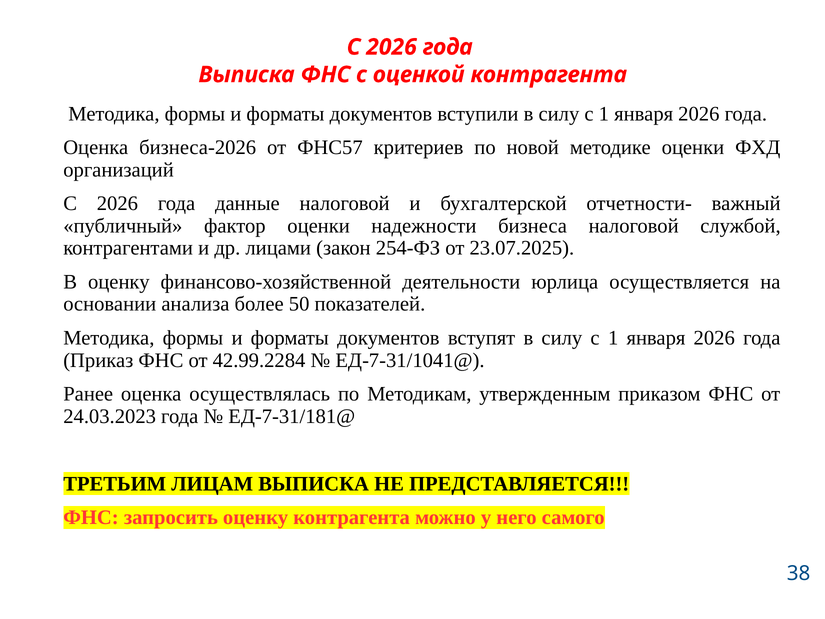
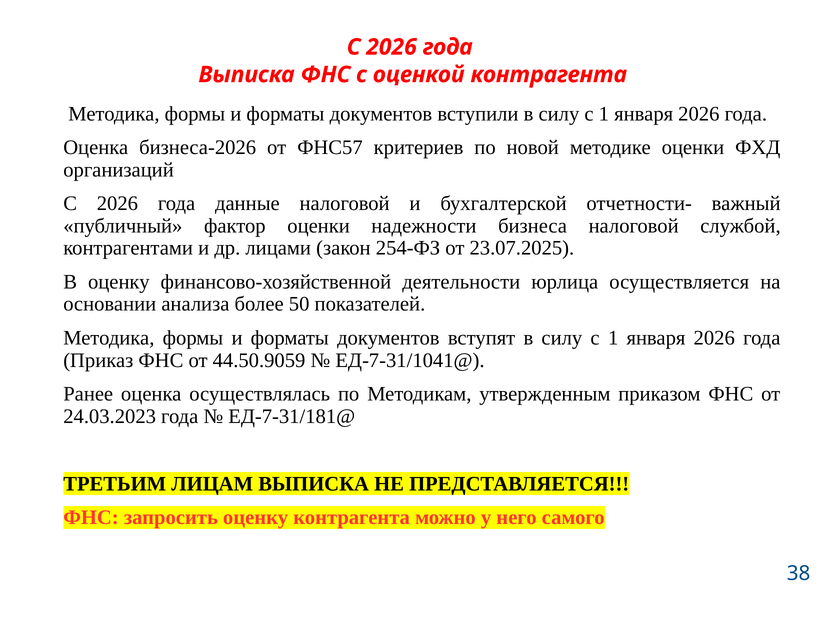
42.99.2284: 42.99.2284 -> 44.50.9059
